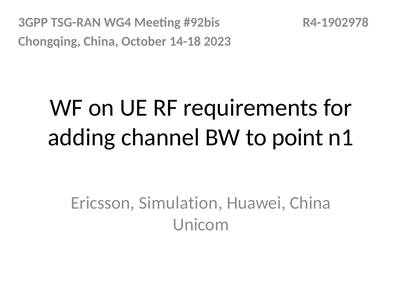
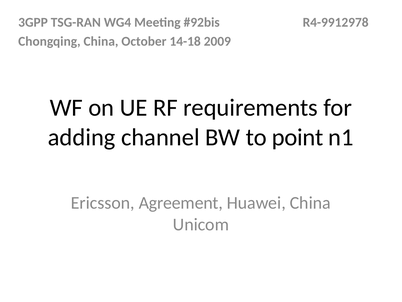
R4-1902978: R4-1902978 -> R4-9912978
2023: 2023 -> 2009
Simulation: Simulation -> Agreement
